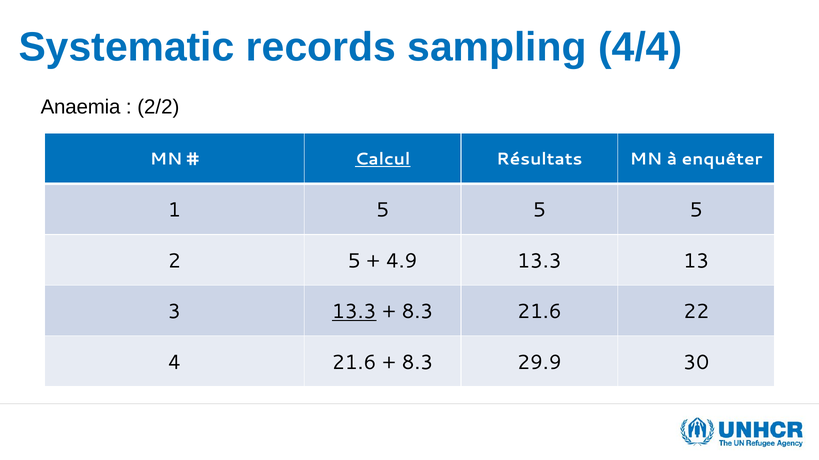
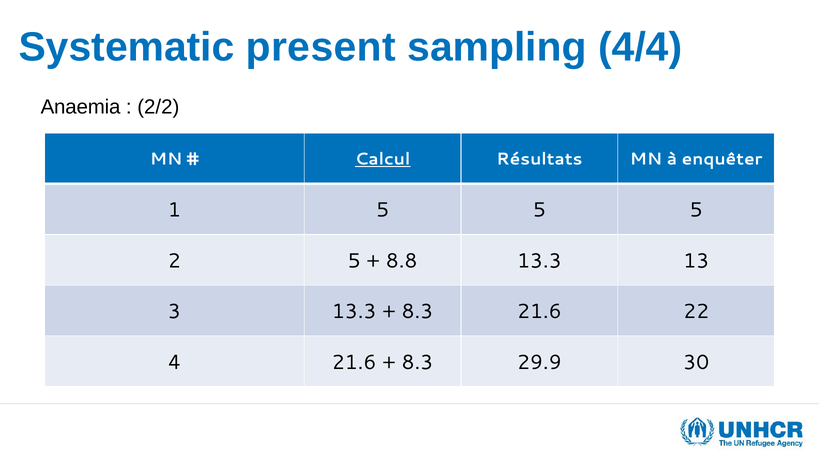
records: records -> present
4.9: 4.9 -> 8.8
13.3 at (354, 312) underline: present -> none
